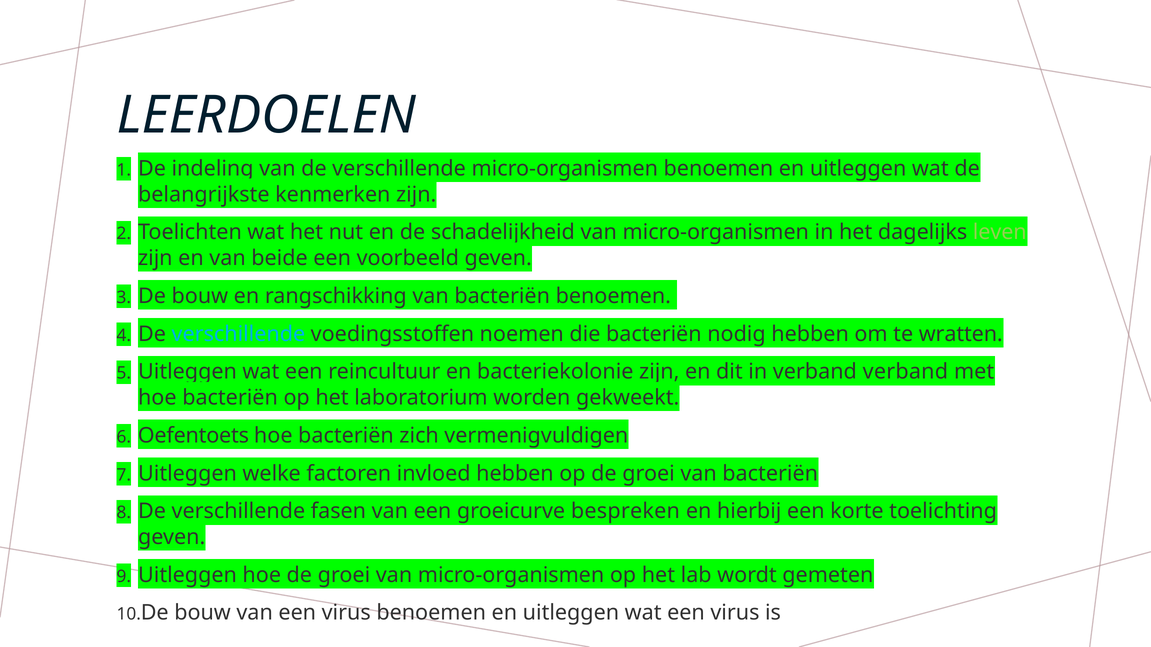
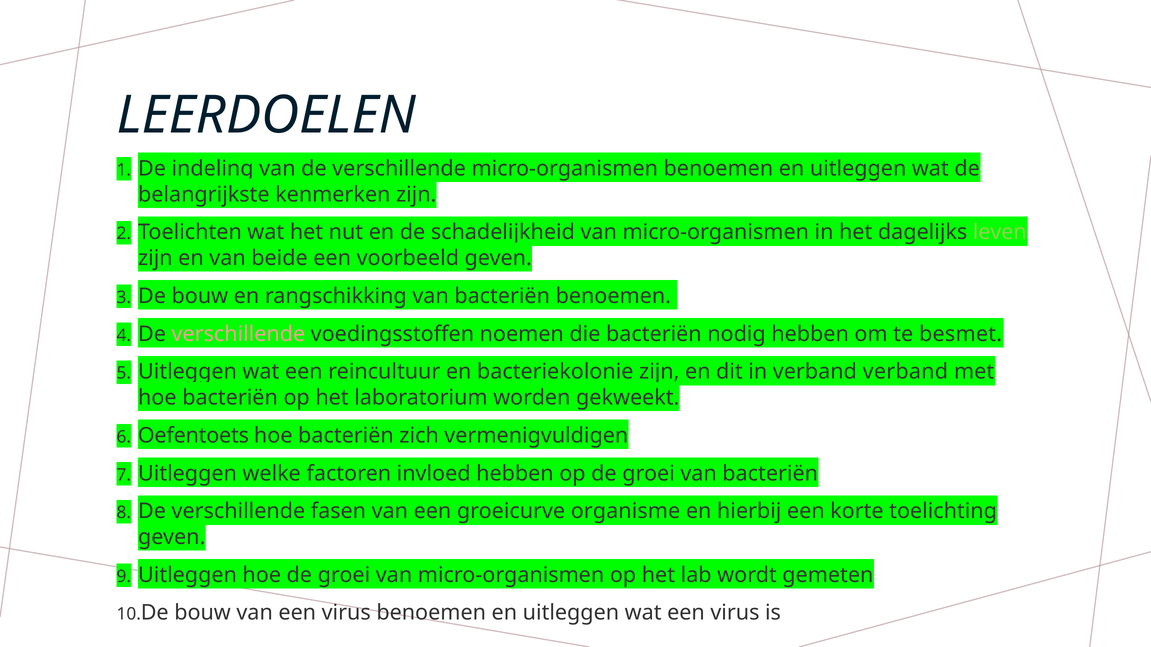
verschillende at (238, 334) colour: light blue -> pink
wratten: wratten -> besmet
bespreken: bespreken -> organisme
